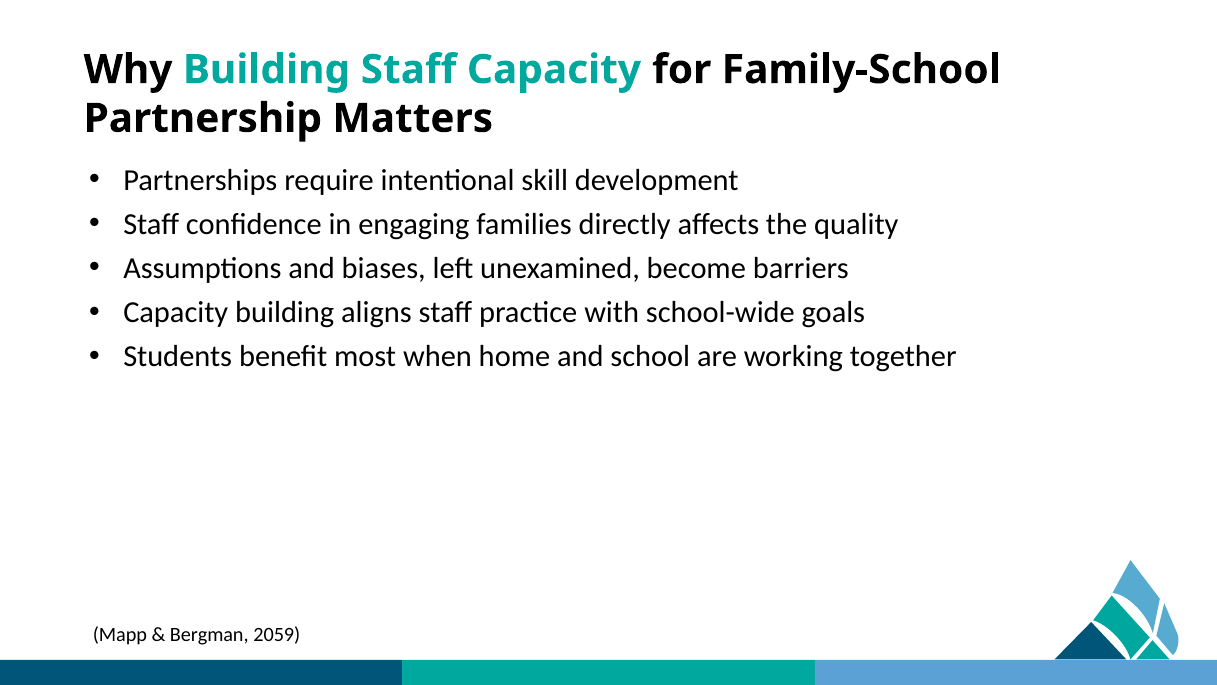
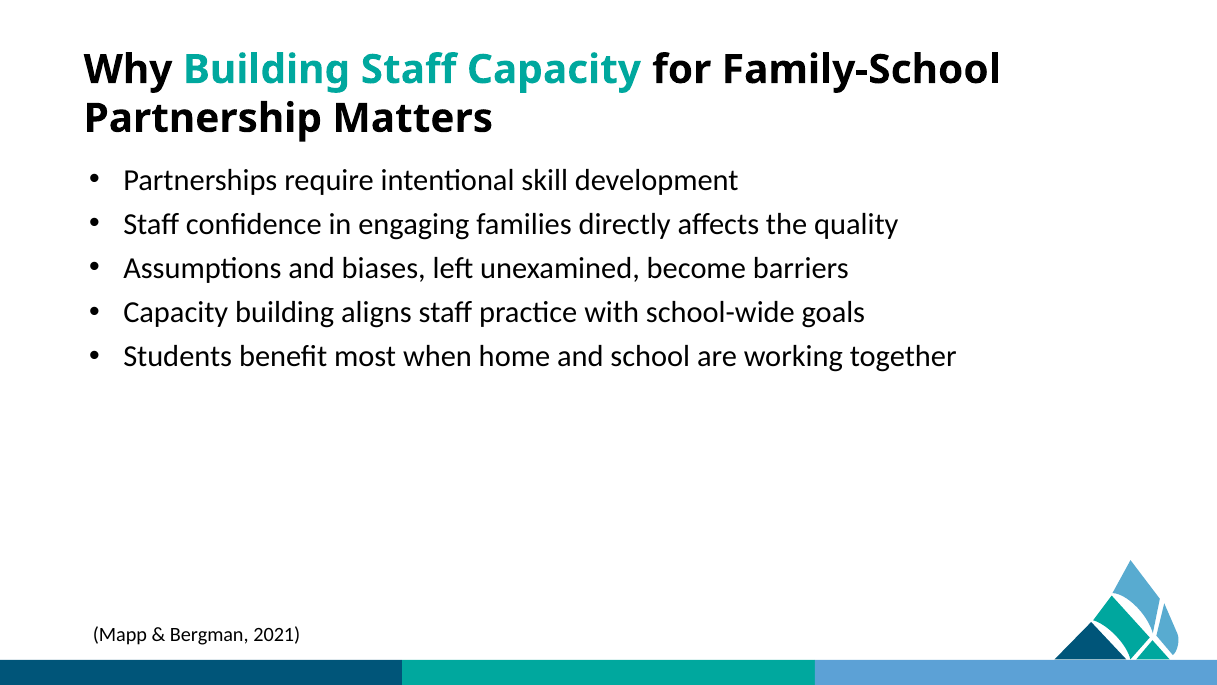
2059: 2059 -> 2021
